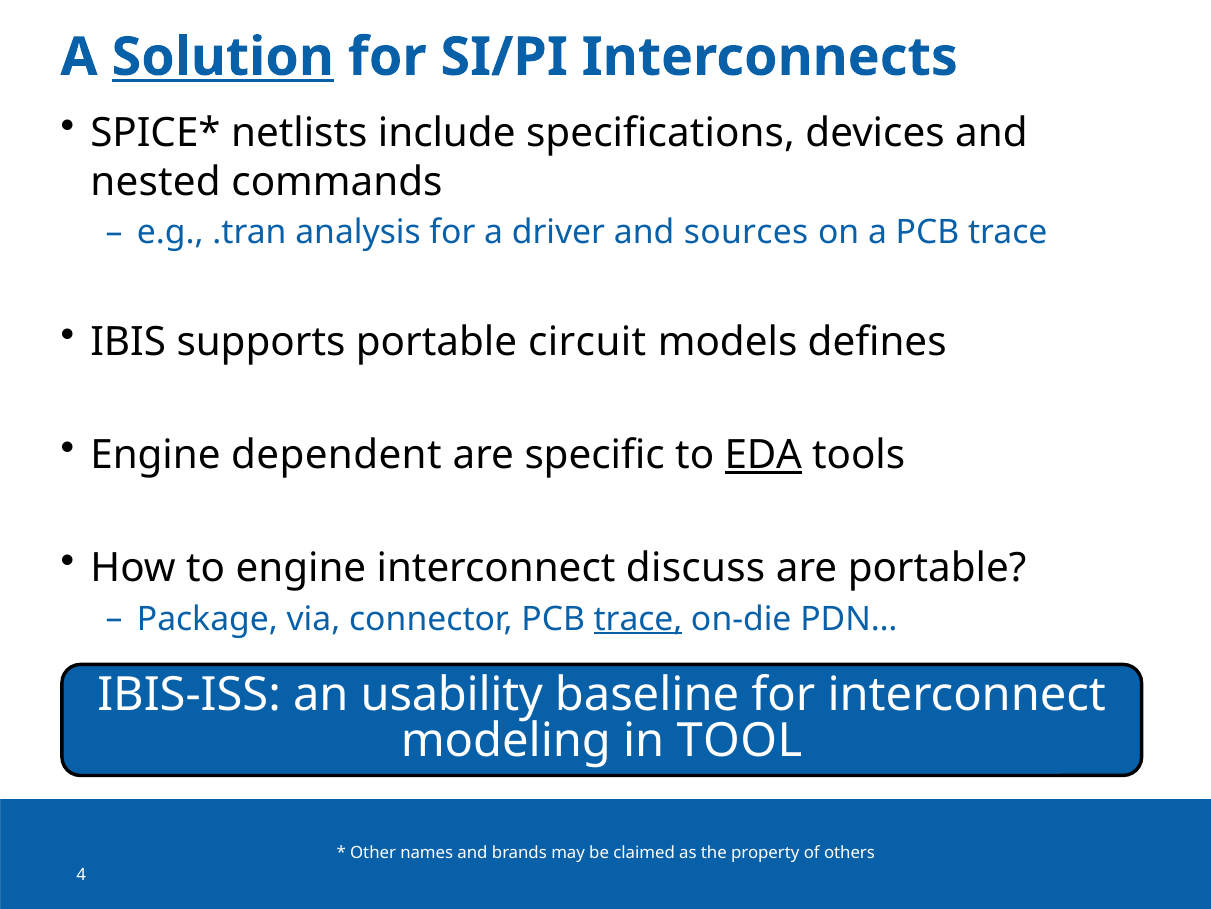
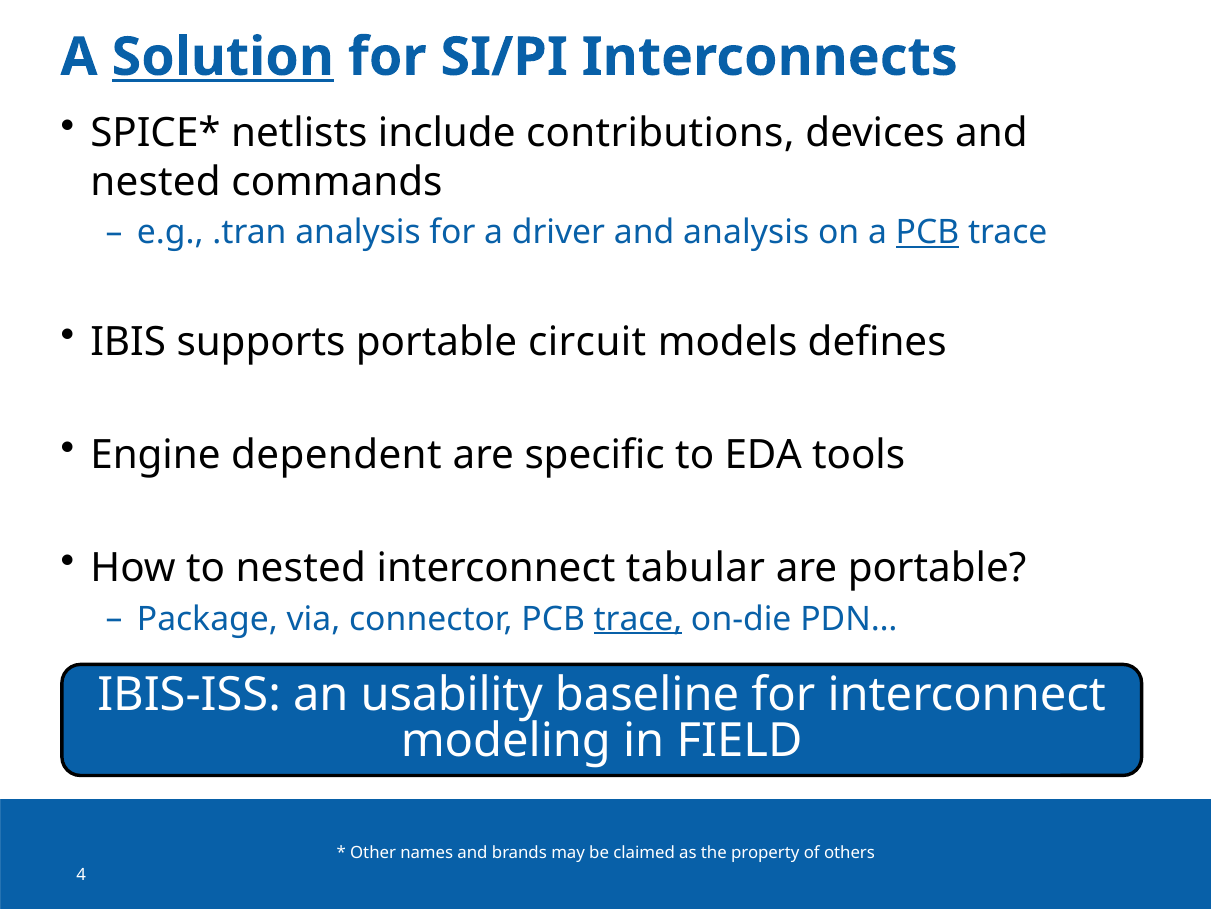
specifications: specifications -> contributions
and sources: sources -> analysis
PCB at (927, 232) underline: none -> present
EDA underline: present -> none
to engine: engine -> nested
discuss: discuss -> tabular
TOOL: TOOL -> FIELD
